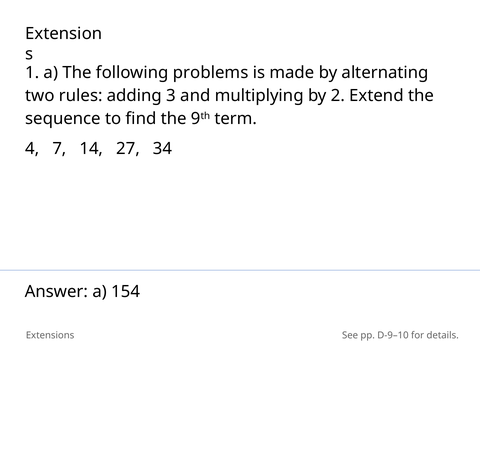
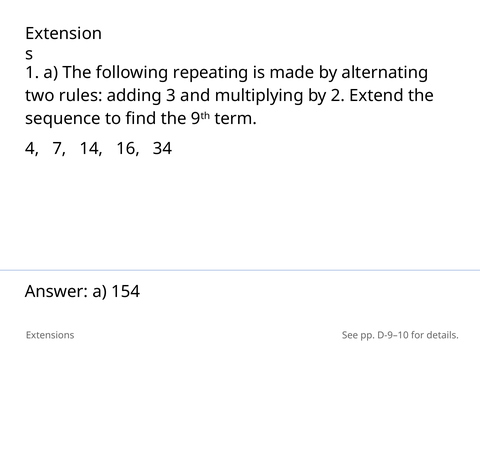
problems: problems -> repeating
27: 27 -> 16
